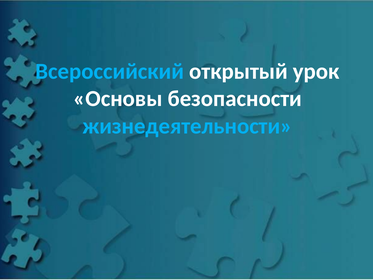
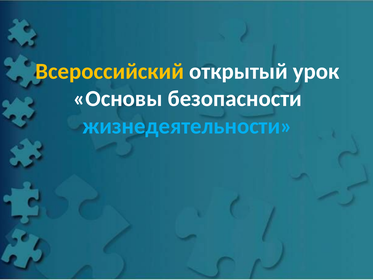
Всероссийский colour: light blue -> yellow
